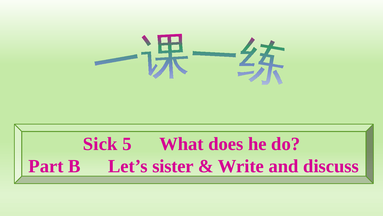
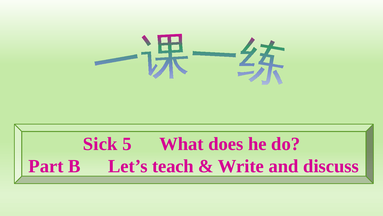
sister: sister -> teach
